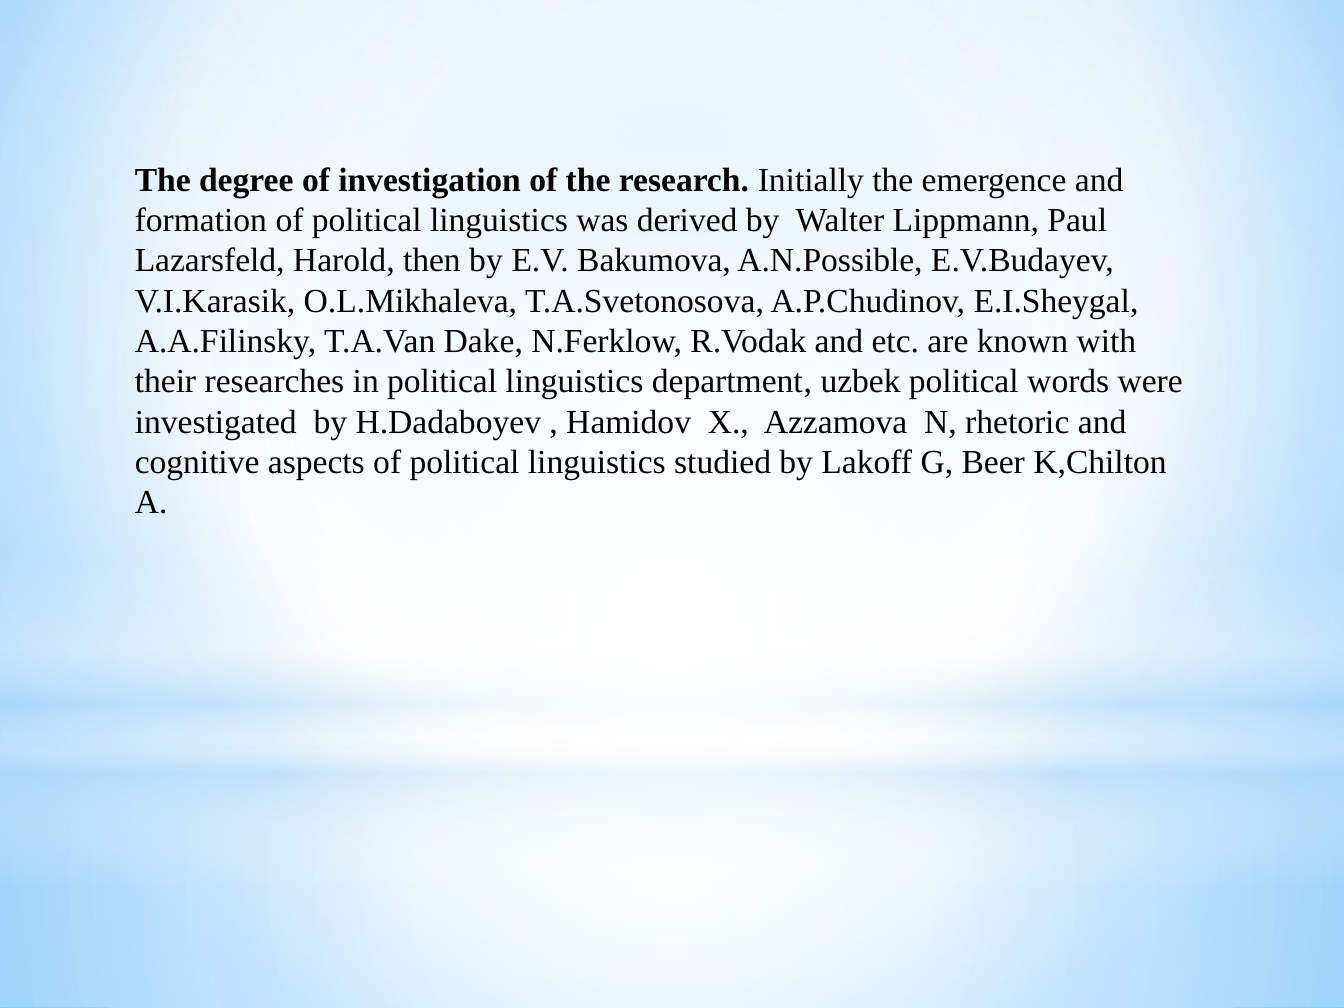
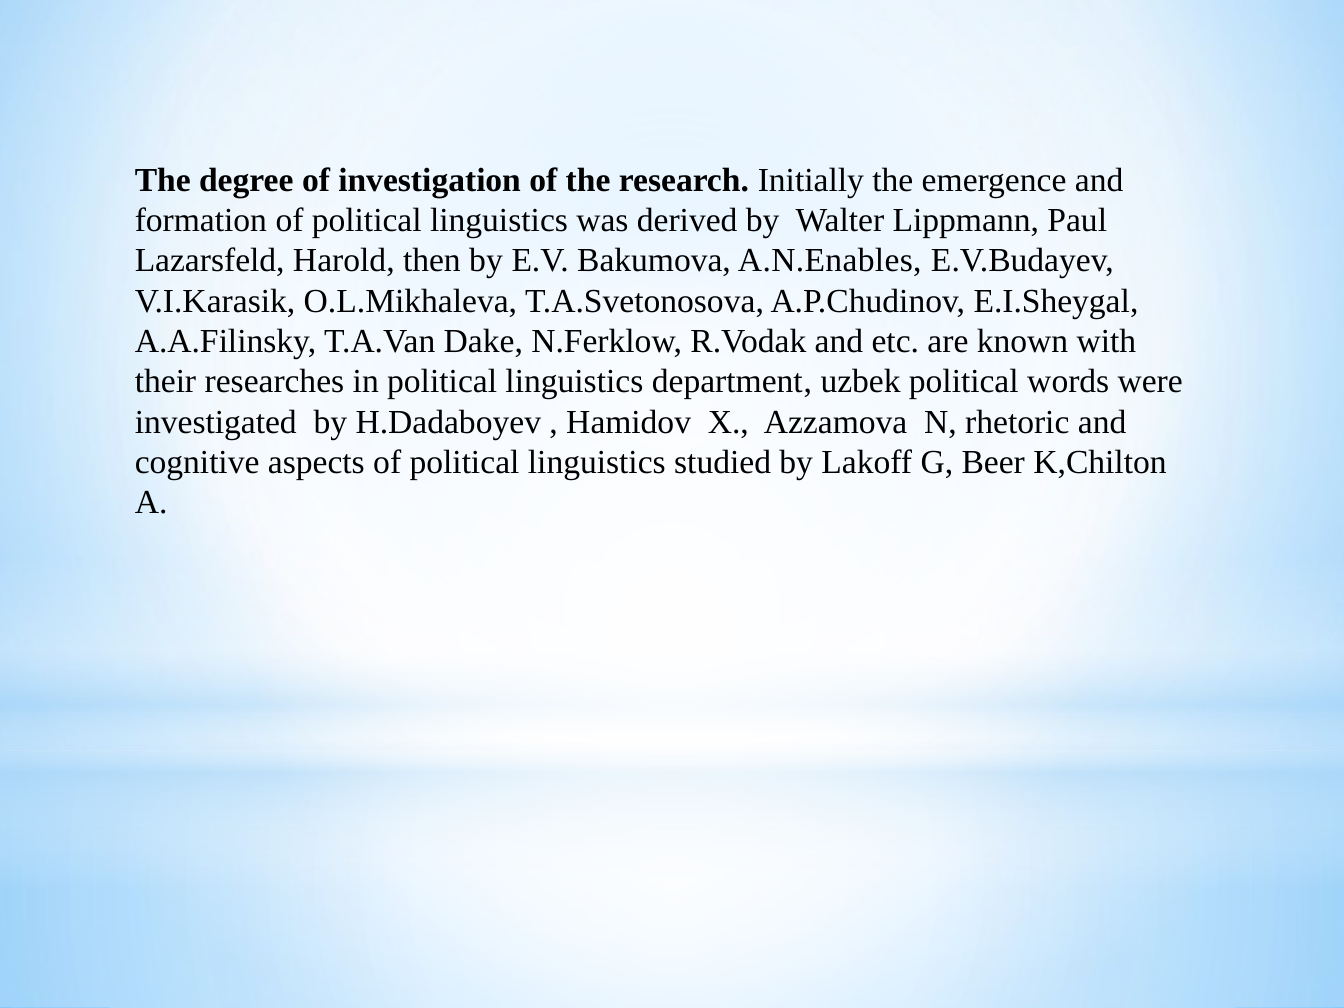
A.N.Possible: A.N.Possible -> A.N.Enables
